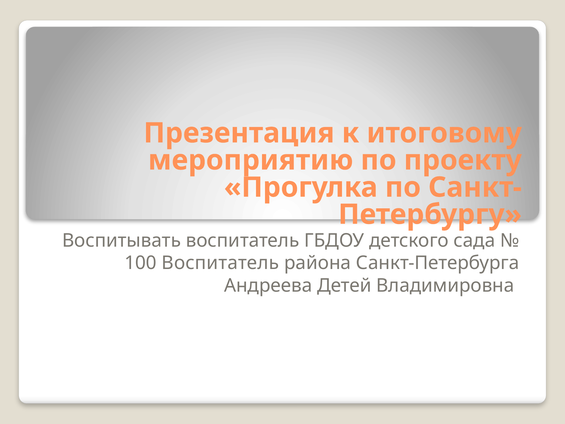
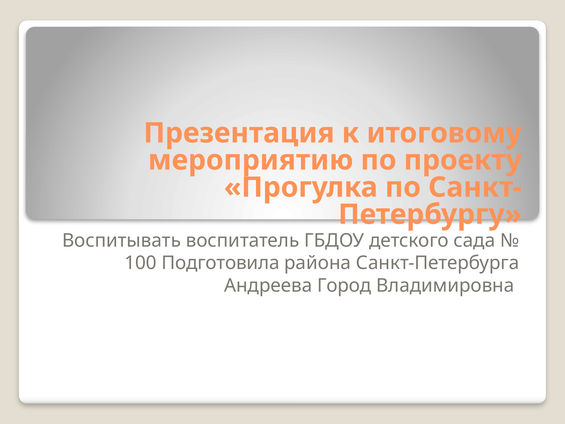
100 Воспитатель: Воспитатель -> Подготовила
Детей: Детей -> Город
